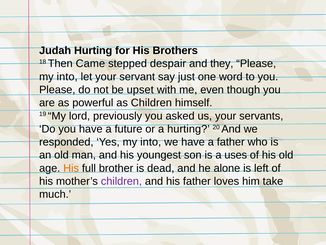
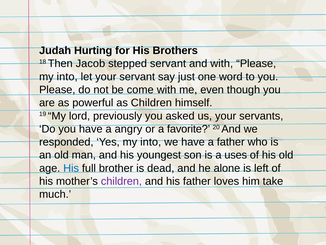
Came: Came -> Jacob
stepped despair: despair -> servant
and they: they -> with
upset: upset -> come
future: future -> angry
a hurting: hurting -> favorite
His at (71, 168) colour: orange -> blue
